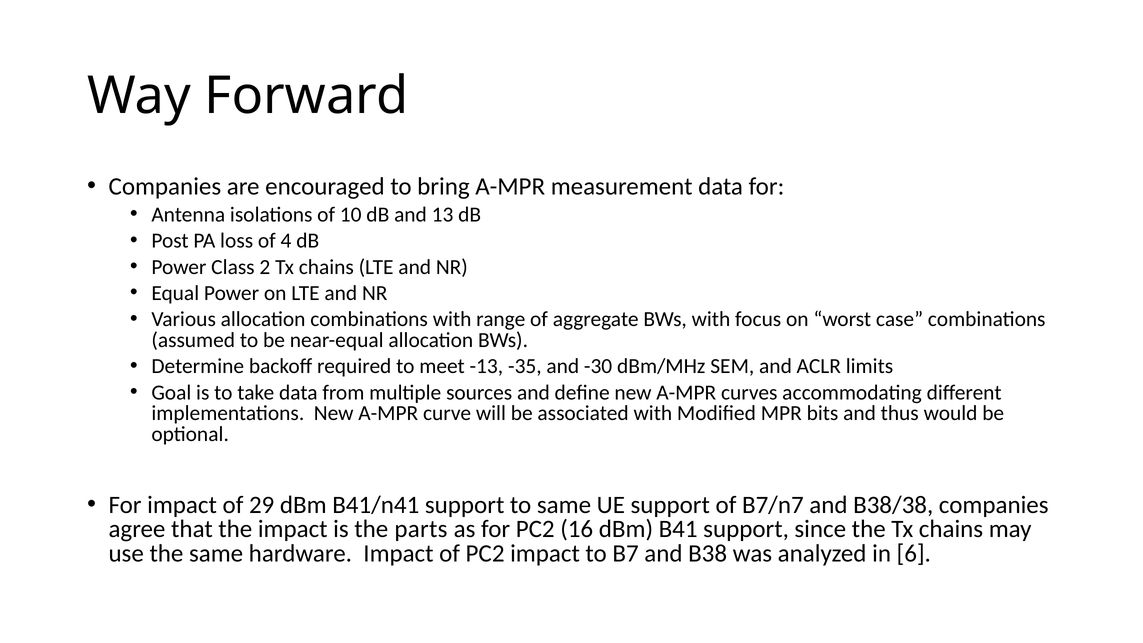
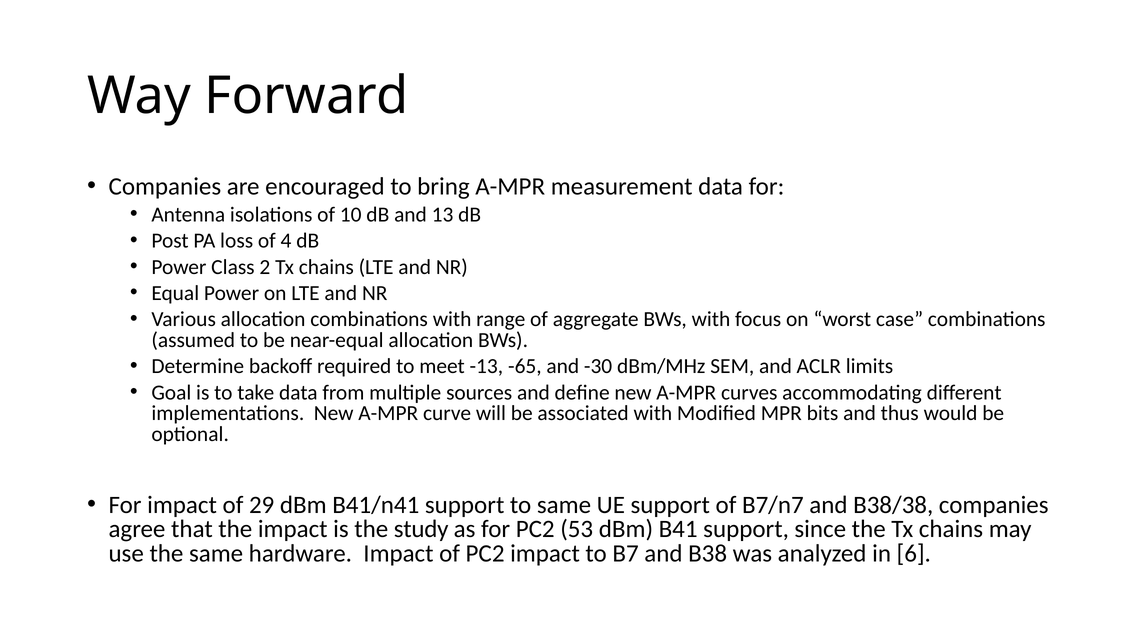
-35: -35 -> -65
parts: parts -> study
16: 16 -> 53
